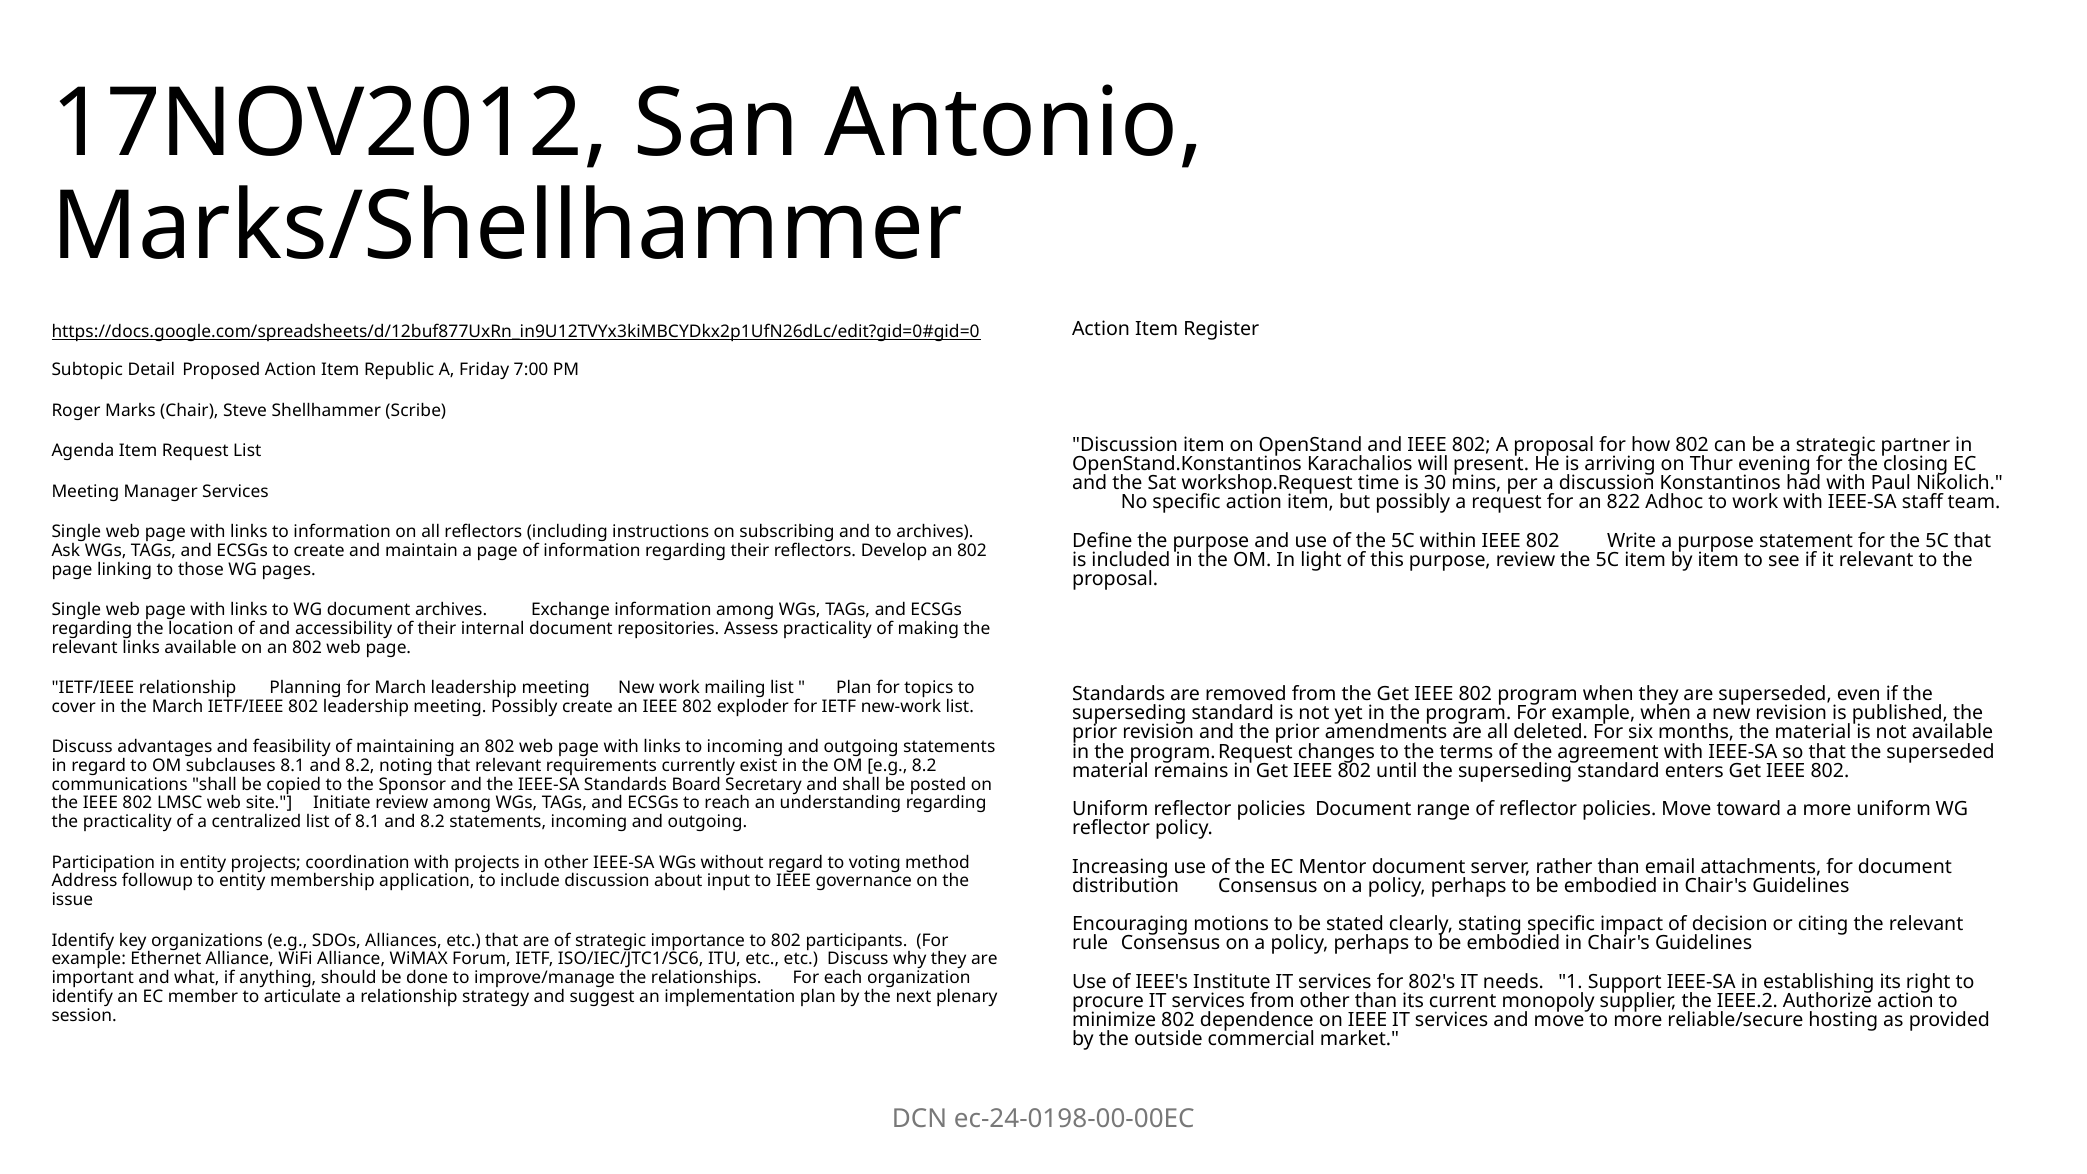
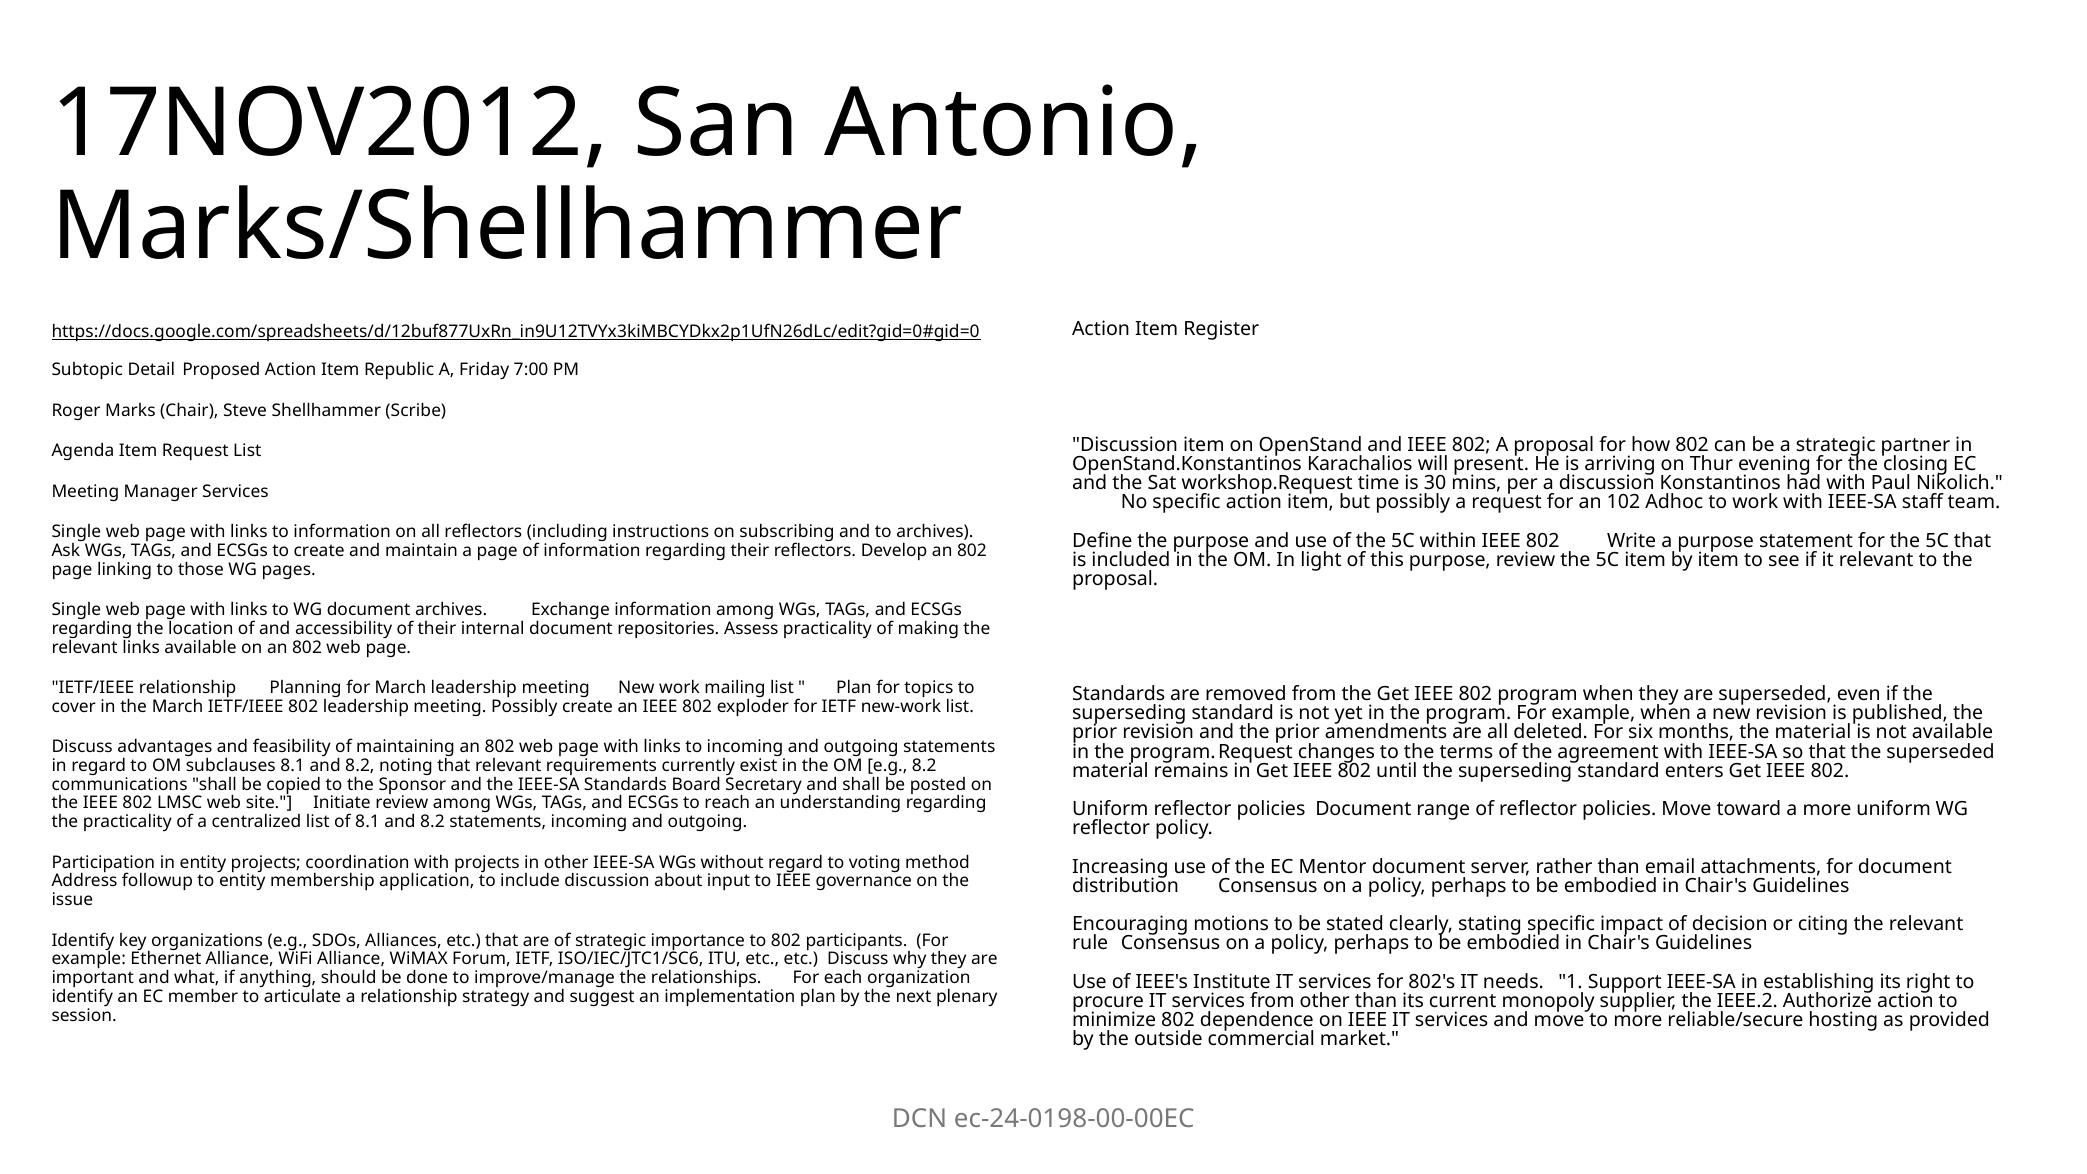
822: 822 -> 102
